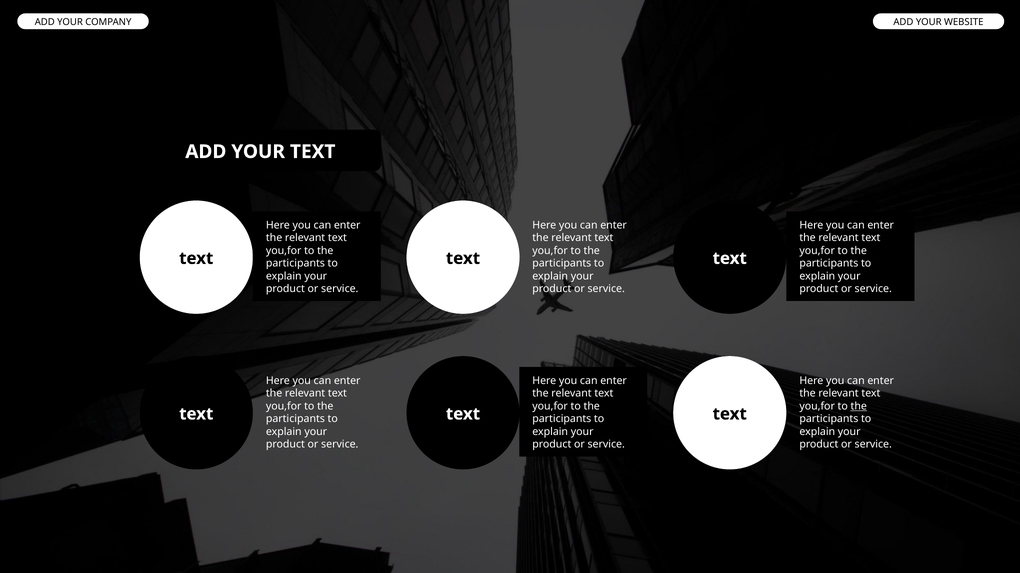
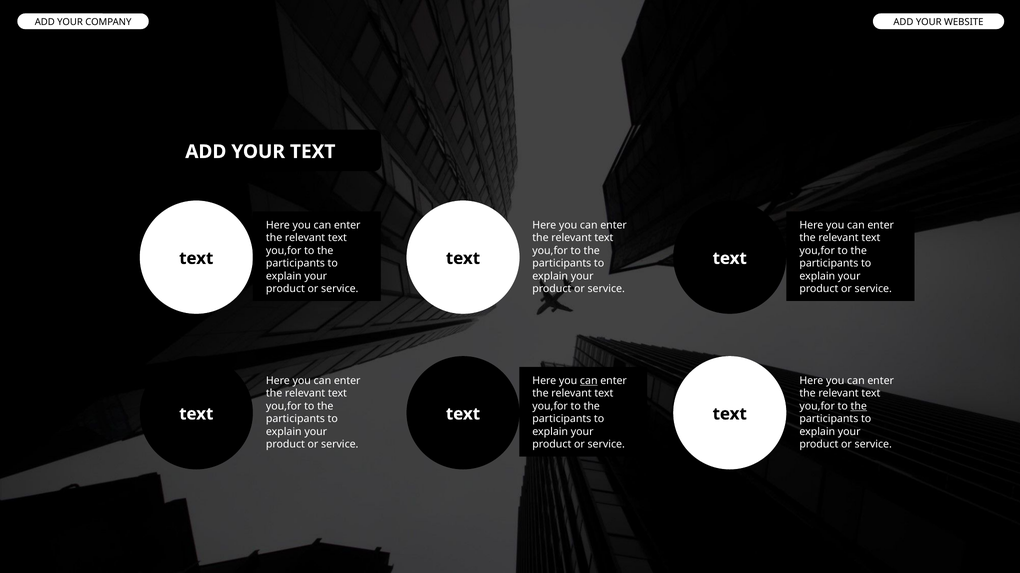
can at (589, 381) underline: none -> present
